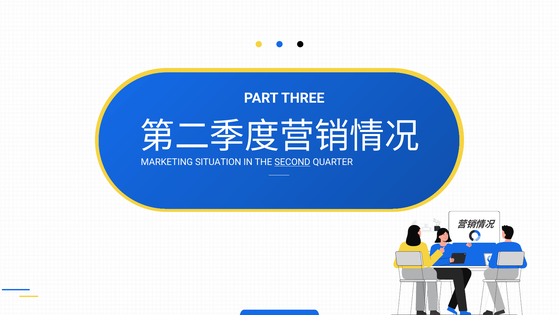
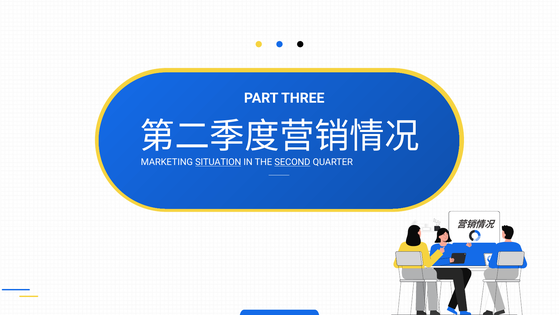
SITUATION underline: none -> present
